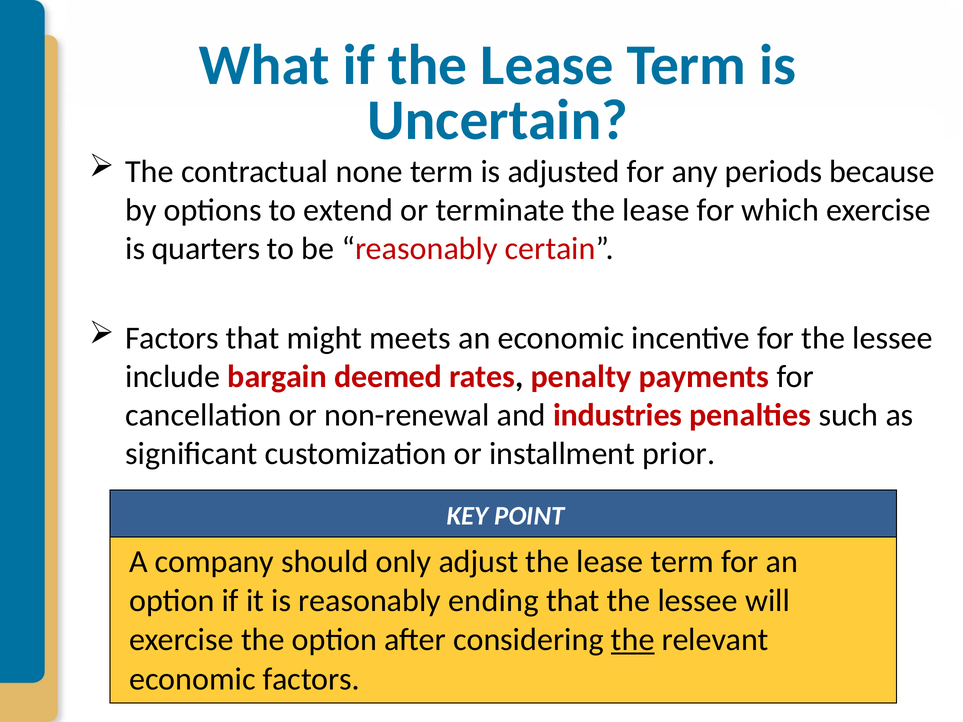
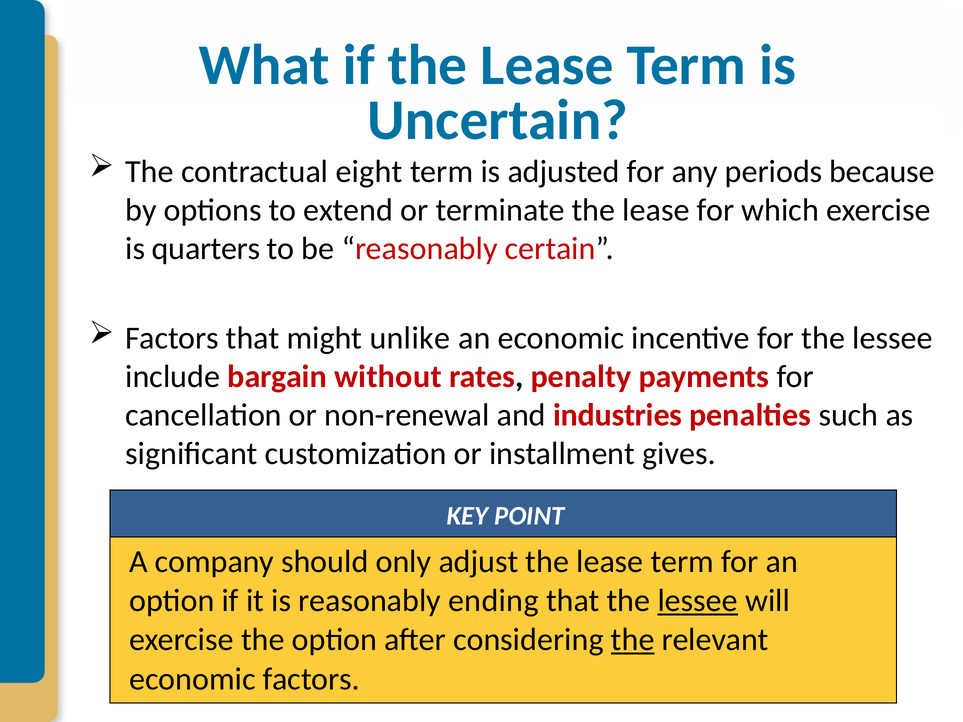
none: none -> eight
meets: meets -> unlike
deemed: deemed -> without
prior: prior -> gives
lessee at (698, 601) underline: none -> present
